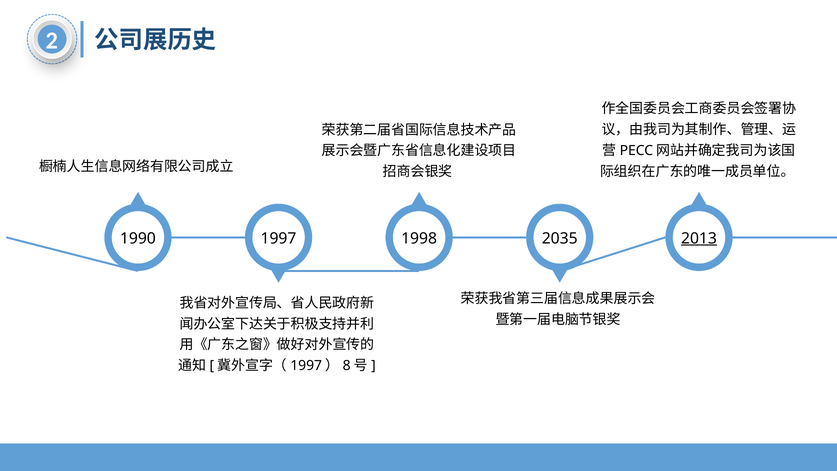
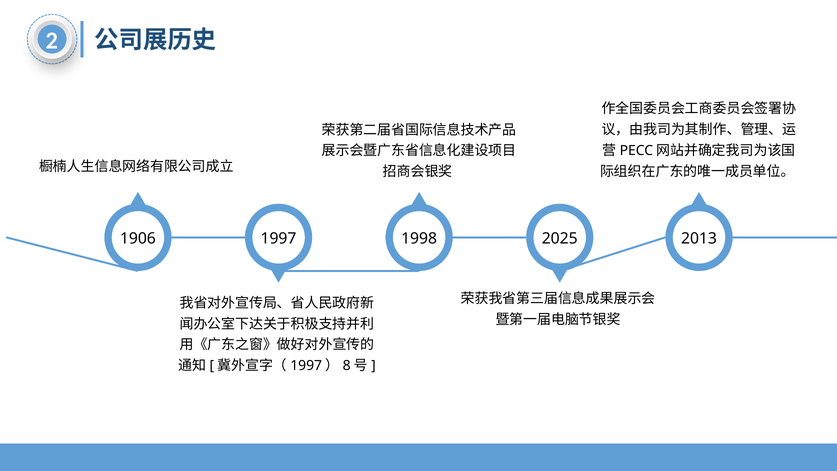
1990: 1990 -> 1906
2035: 2035 -> 2025
2013 underline: present -> none
